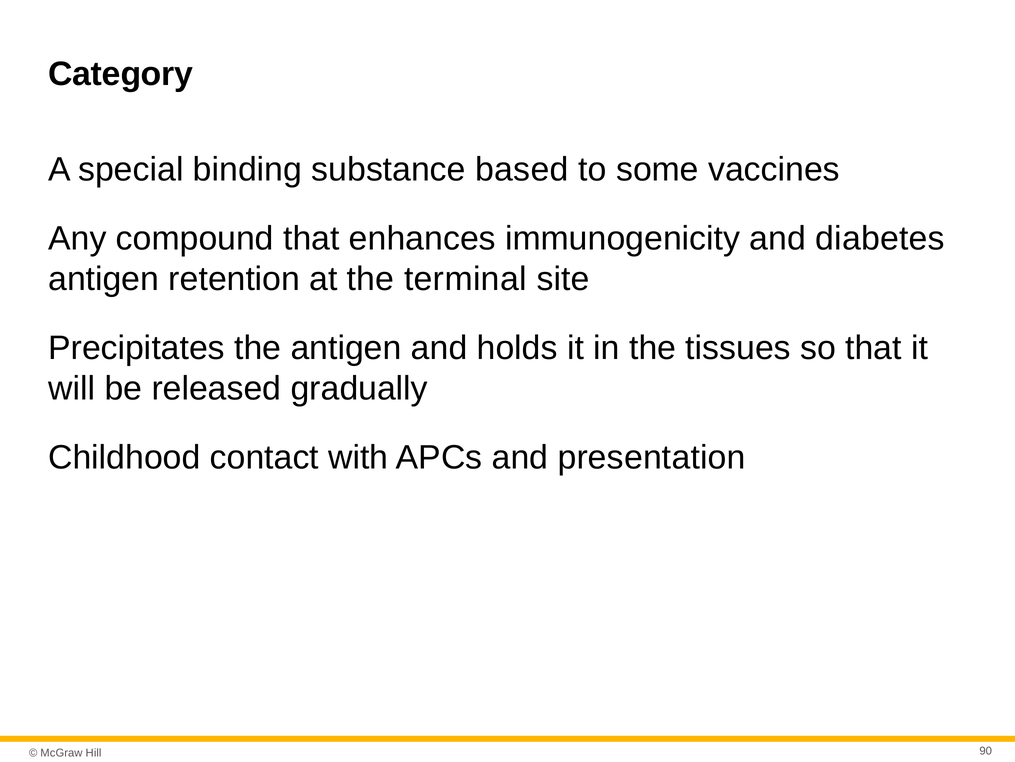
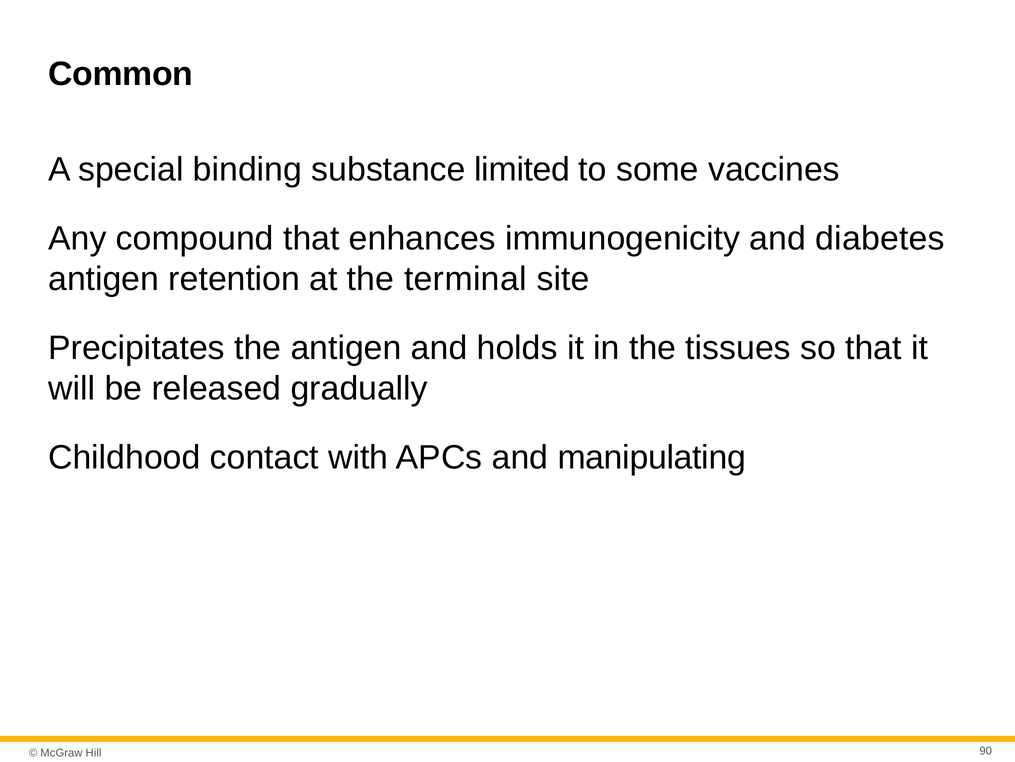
Category: Category -> Common
based: based -> limited
presentation: presentation -> manipulating
